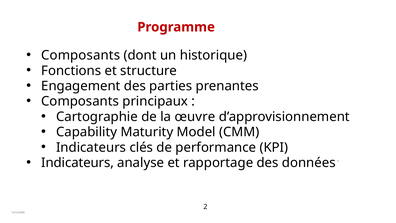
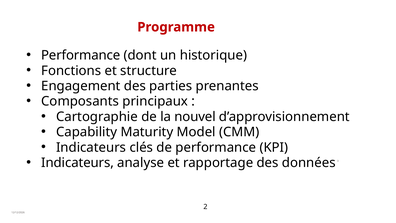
Composants at (81, 55): Composants -> Performance
œuvre: œuvre -> nouvel
